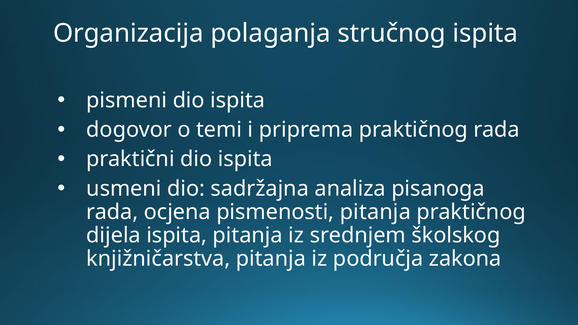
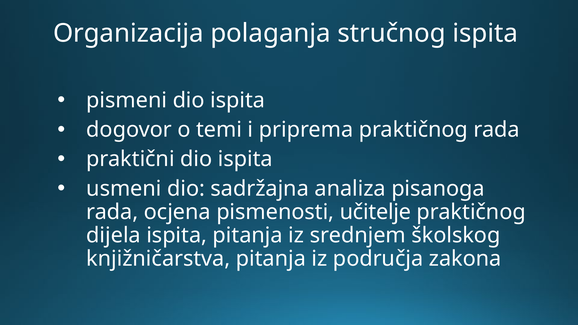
pismenosti pitanja: pitanja -> učitelje
